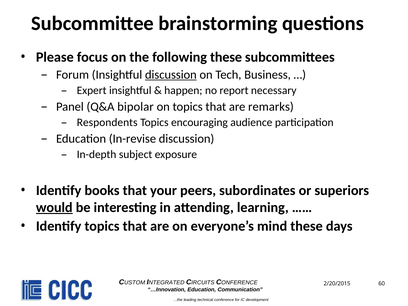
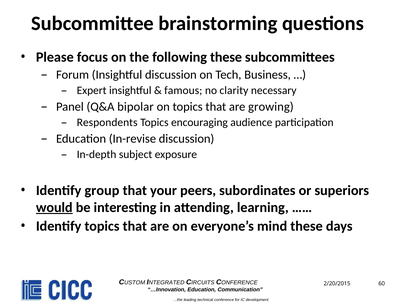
discussion at (171, 75) underline: present -> none
happen: happen -> famous
report: report -> clarity
remarks: remarks -> growing
books: books -> group
